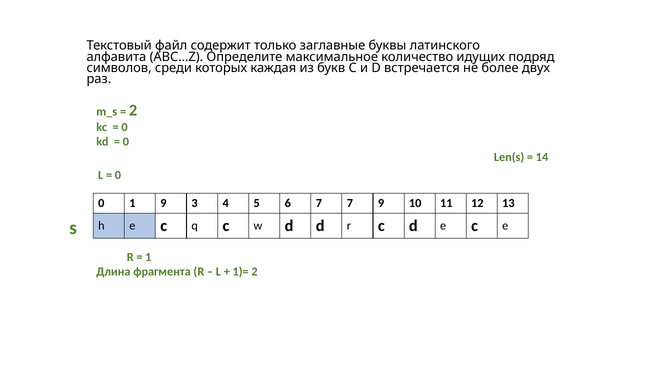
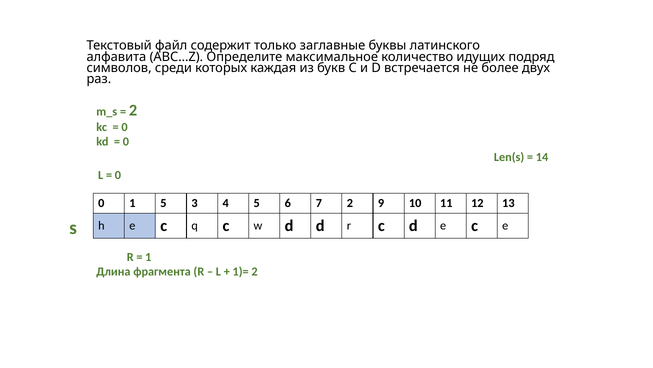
1 9: 9 -> 5
7 7: 7 -> 2
